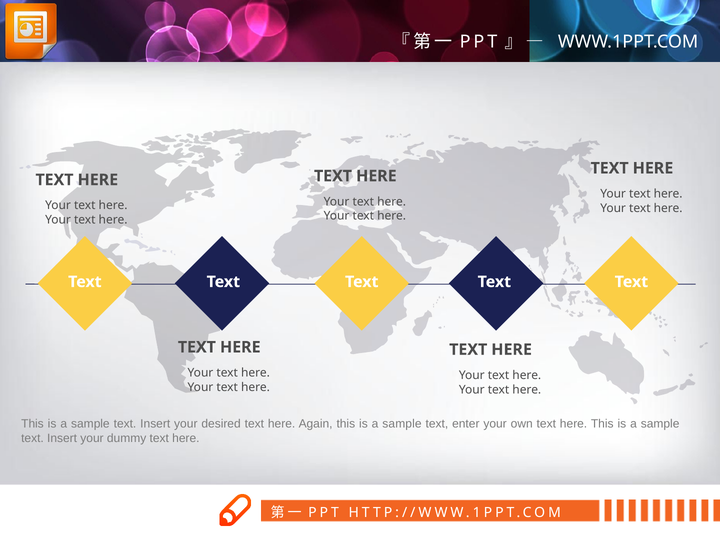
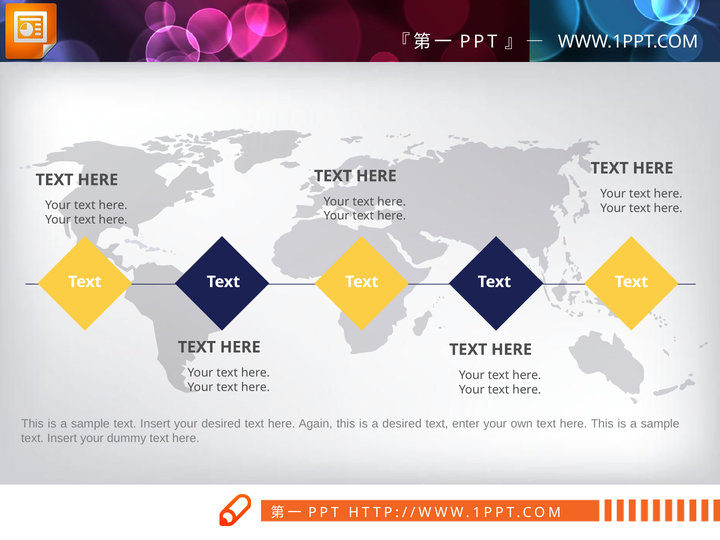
sample at (402, 424): sample -> desired
